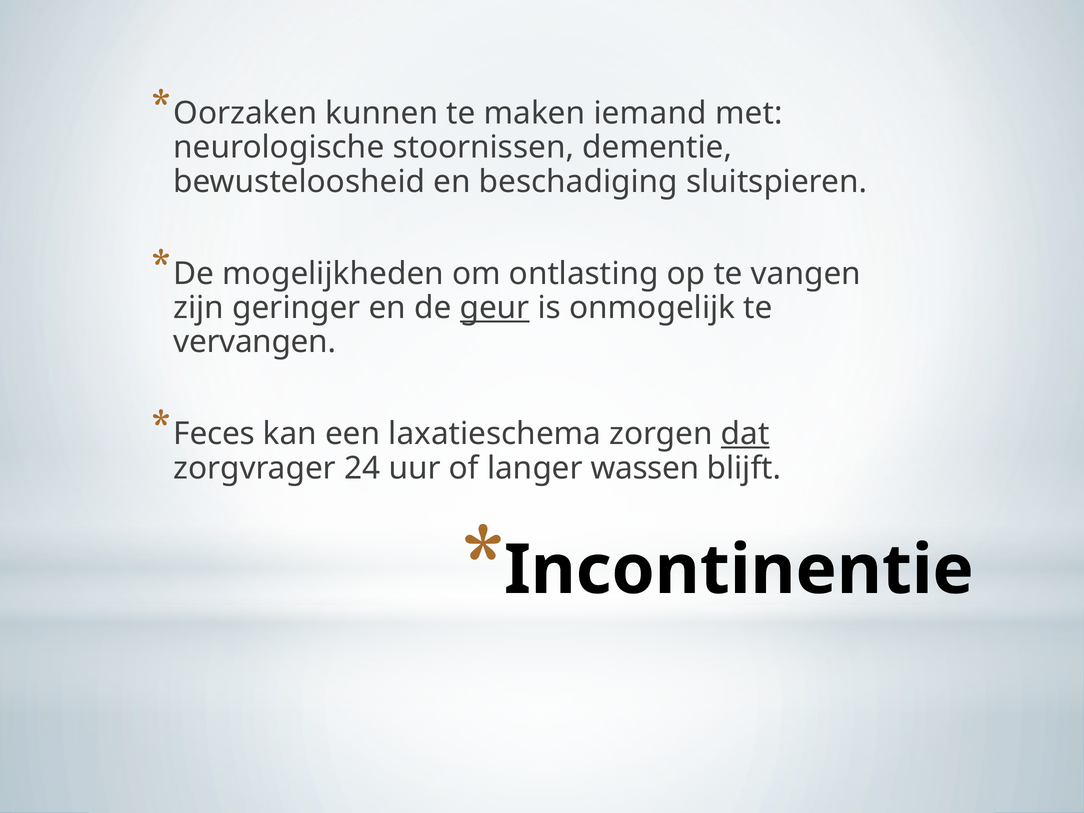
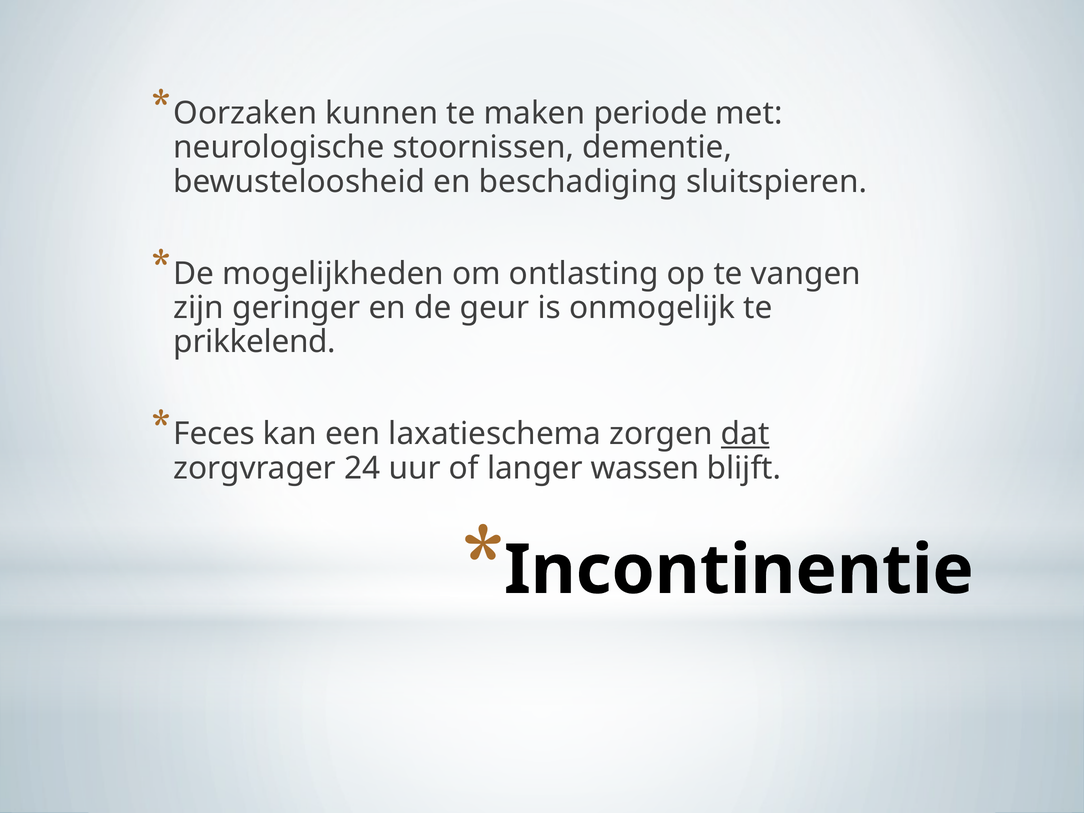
iemand: iemand -> periode
geur underline: present -> none
vervangen: vervangen -> prikkelend
